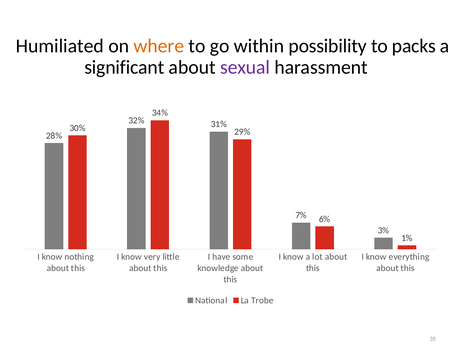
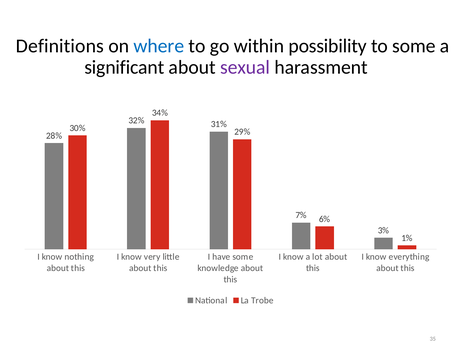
Humiliated: Humiliated -> Definitions
where colour: orange -> blue
to packs: packs -> some
